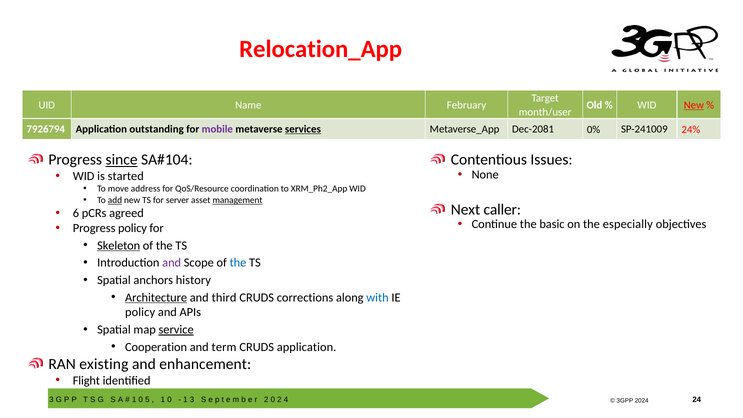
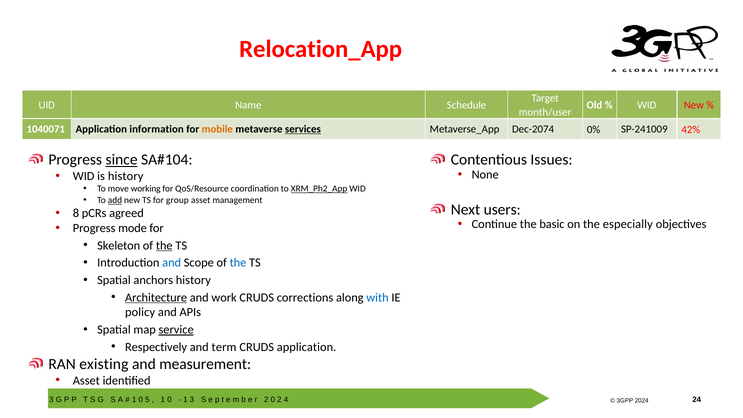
February: February -> Schedule
New at (694, 105) underline: present -> none
7926794: 7926794 -> 1040071
outstanding: outstanding -> information
mobile colour: purple -> orange
Dec-2081: Dec-2081 -> Dec-2074
24%: 24% -> 42%
is started: started -> history
address: address -> working
XRM_Ph2_App underline: none -> present
server: server -> group
management underline: present -> none
caller: caller -> users
6: 6 -> 8
Progress policy: policy -> mode
Skeleton underline: present -> none
the at (164, 245) underline: none -> present
and at (172, 263) colour: purple -> blue
third: third -> work
Cooperation: Cooperation -> Respectively
enhancement: enhancement -> measurement
Flight at (86, 380): Flight -> Asset
